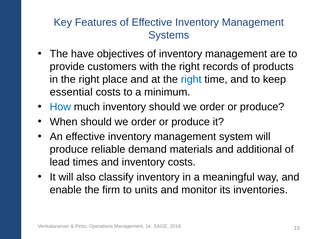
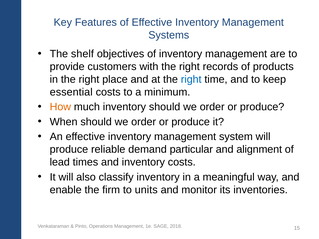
have: have -> shelf
How colour: blue -> orange
materials: materials -> particular
additional: additional -> alignment
